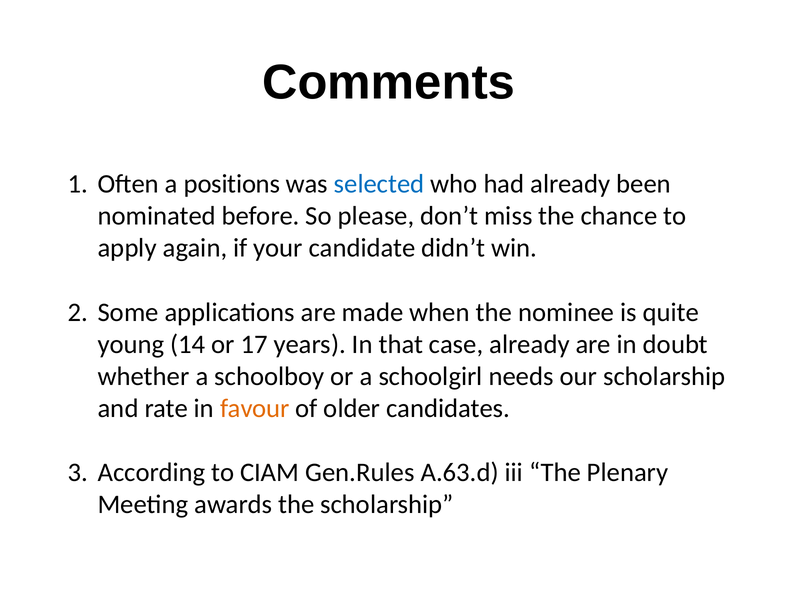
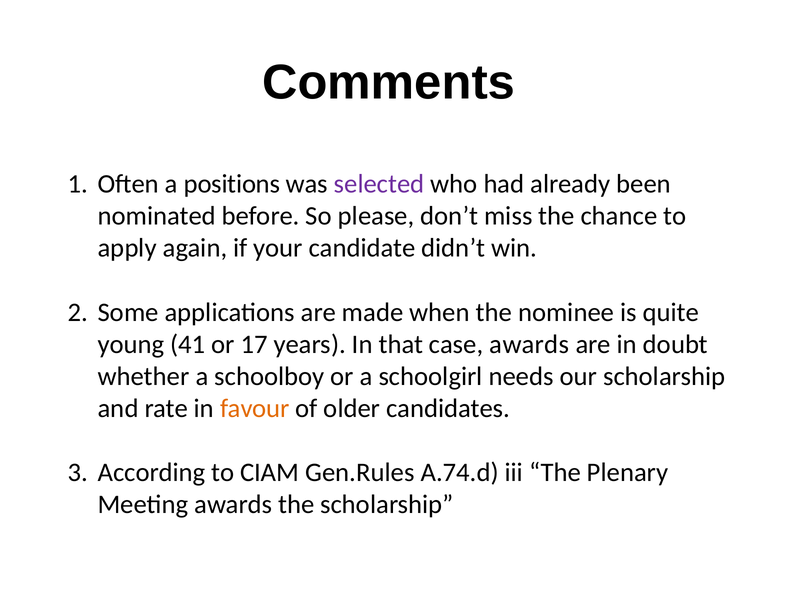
selected colour: blue -> purple
14: 14 -> 41
case already: already -> awards
A.63.d: A.63.d -> A.74.d
